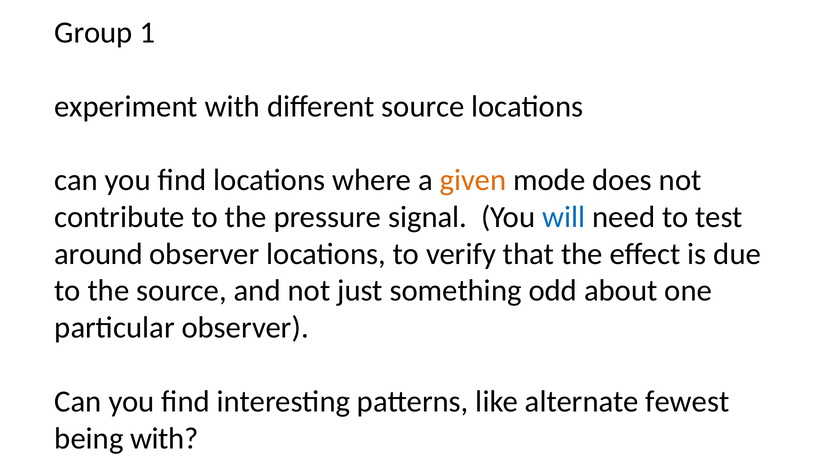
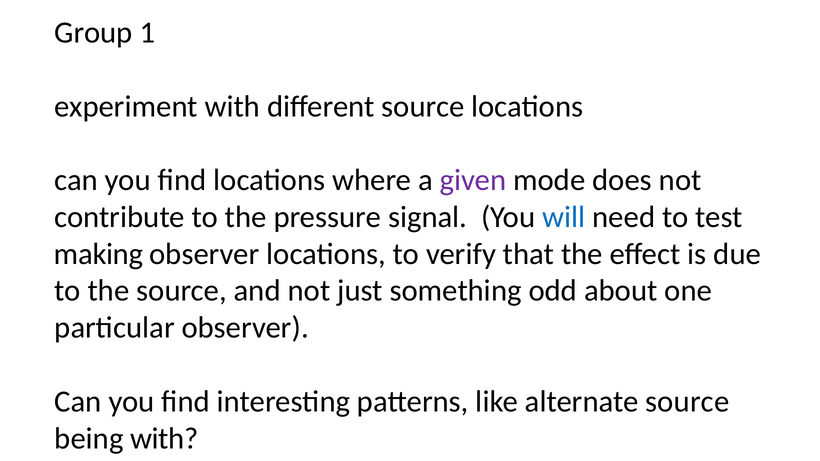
given colour: orange -> purple
around: around -> making
alternate fewest: fewest -> source
